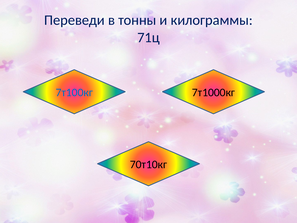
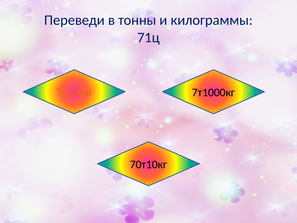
7т100кг colour: blue -> orange
